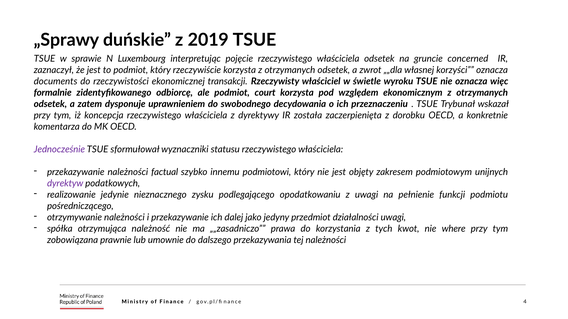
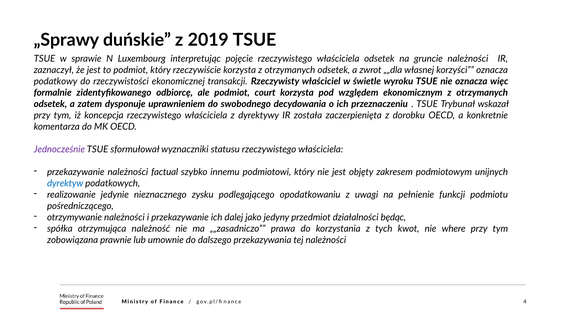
gruncie concerned: concerned -> należności
documents: documents -> podatkowy
dyrektyw colour: purple -> blue
działalności uwagi: uwagi -> będąc
